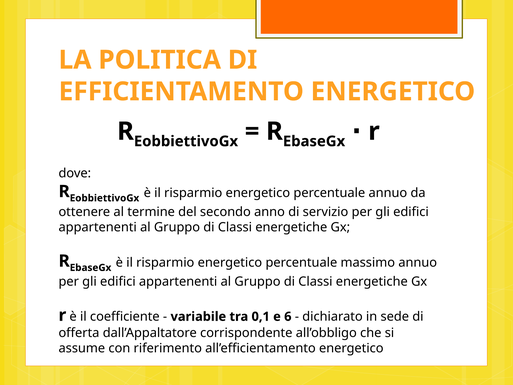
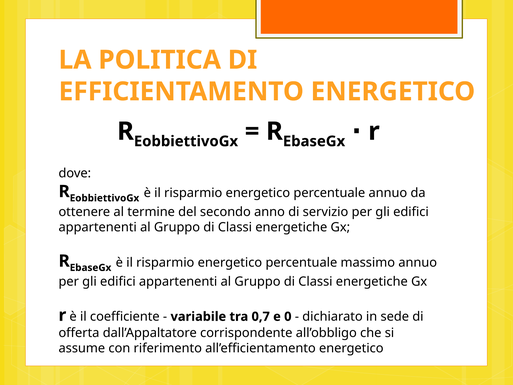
0,1: 0,1 -> 0,7
6: 6 -> 0
